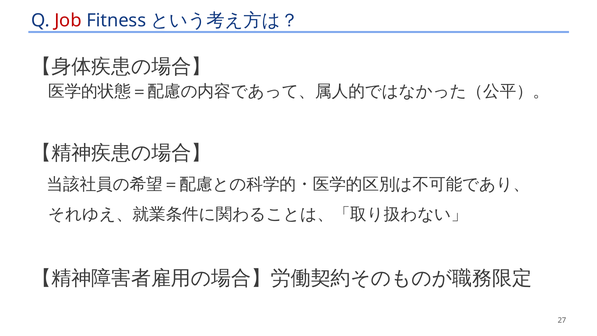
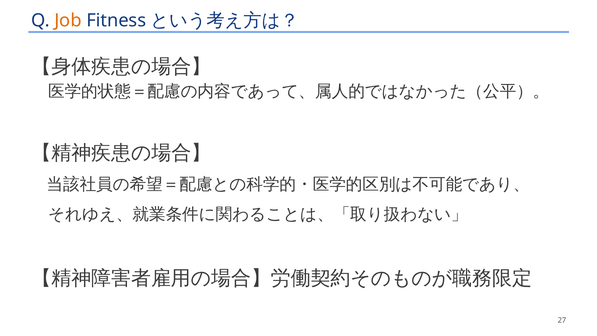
Job colour: red -> orange
